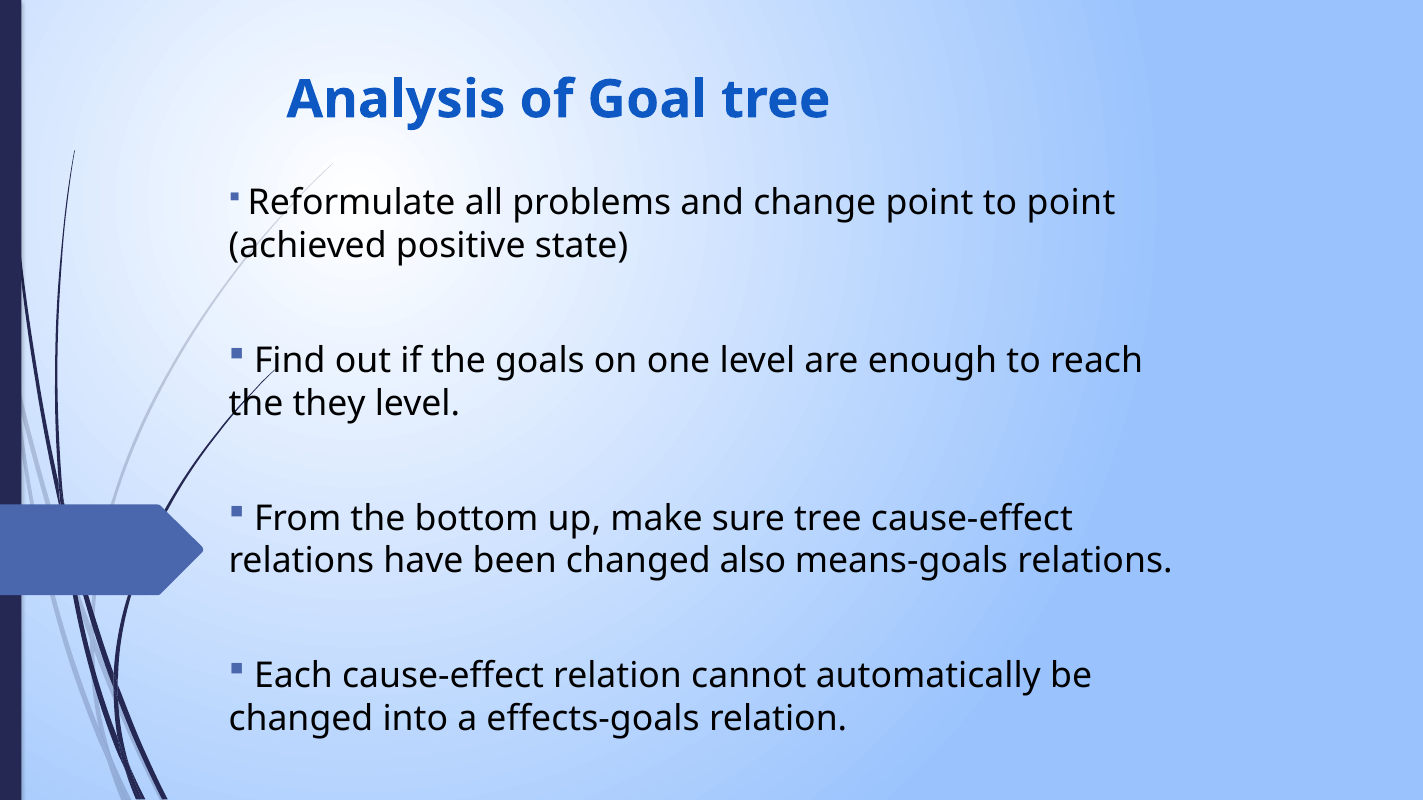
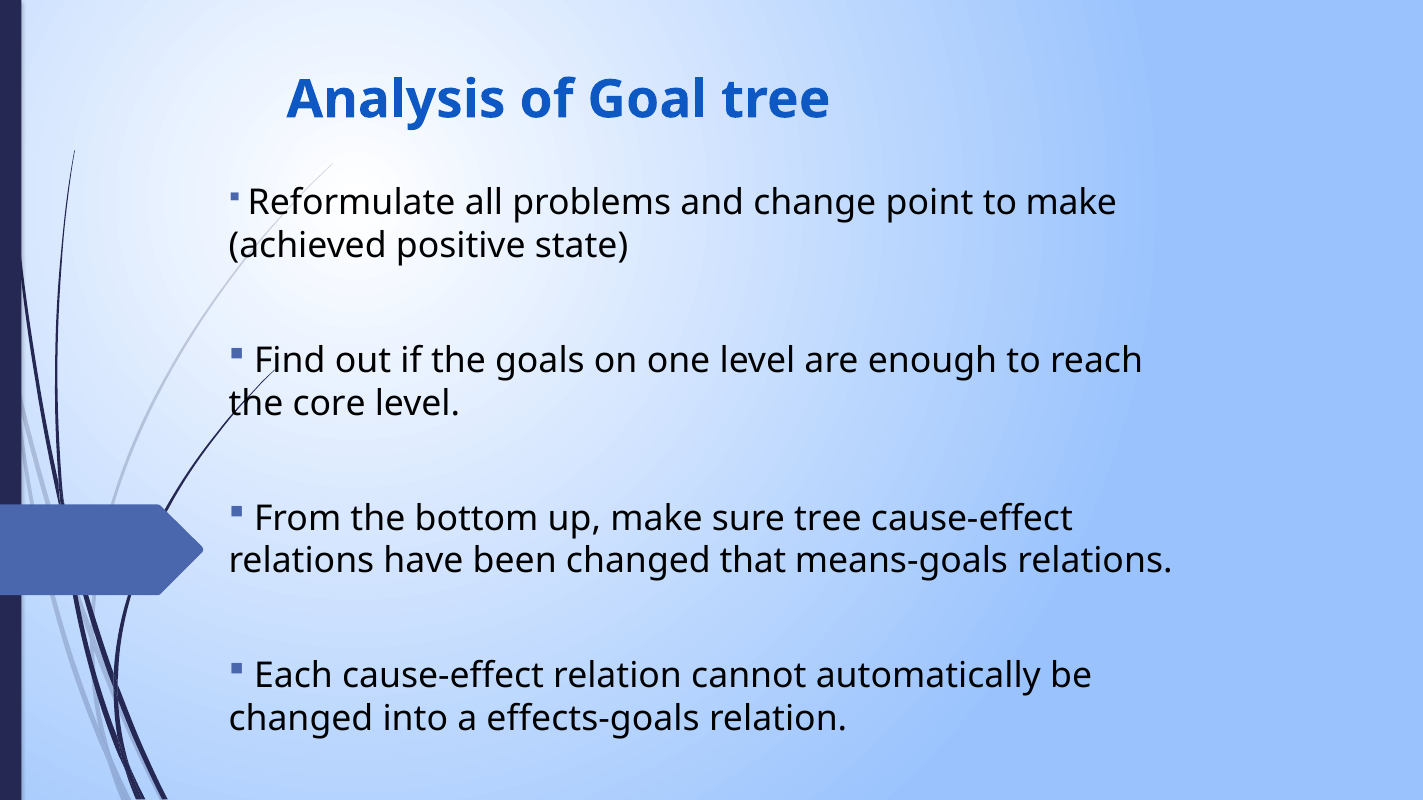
to point: point -> make
they: they -> core
also: also -> that
